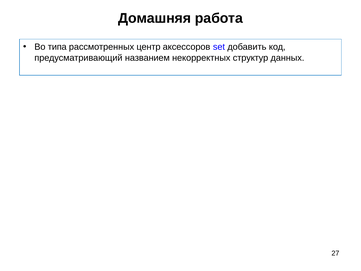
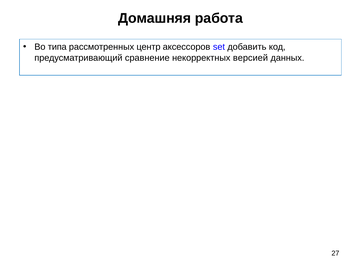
названием: названием -> сравнение
структур: структур -> версией
